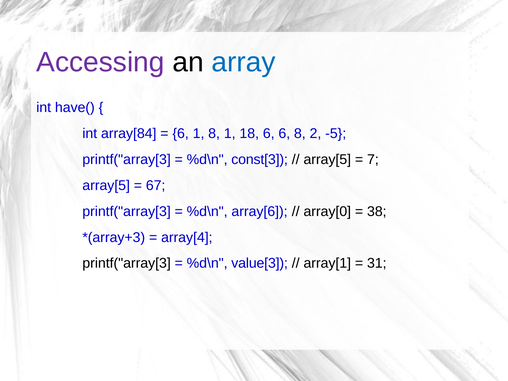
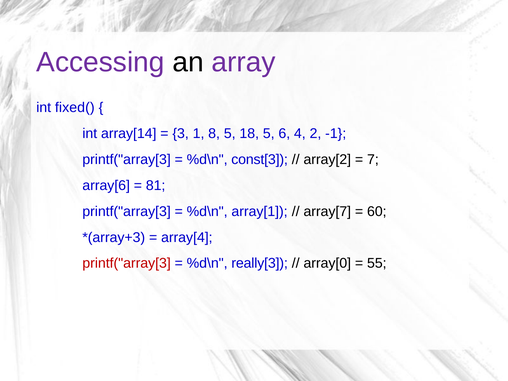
array colour: blue -> purple
have(: have( -> fixed(
array[84: array[84 -> array[14
6 at (181, 134): 6 -> 3
8 1: 1 -> 5
18 6: 6 -> 5
6 8: 8 -> 4
-5: -5 -> -1
array[5 at (327, 160): array[5 -> array[2
array[5 at (106, 185): array[5 -> array[6
67: 67 -> 81
array[6: array[6 -> array[1
array[0: array[0 -> array[7
38: 38 -> 60
printf("array[3 at (127, 263) colour: black -> red
value[3: value[3 -> really[3
array[1: array[1 -> array[0
31: 31 -> 55
